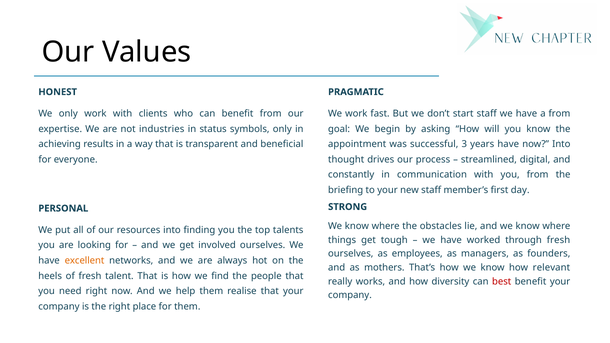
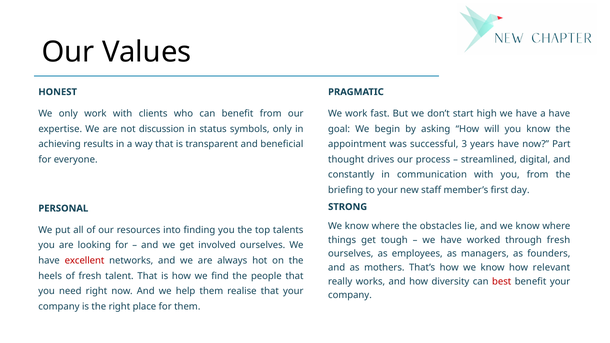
start staff: staff -> high
a from: from -> have
industries: industries -> discussion
now Into: Into -> Part
excellent colour: orange -> red
